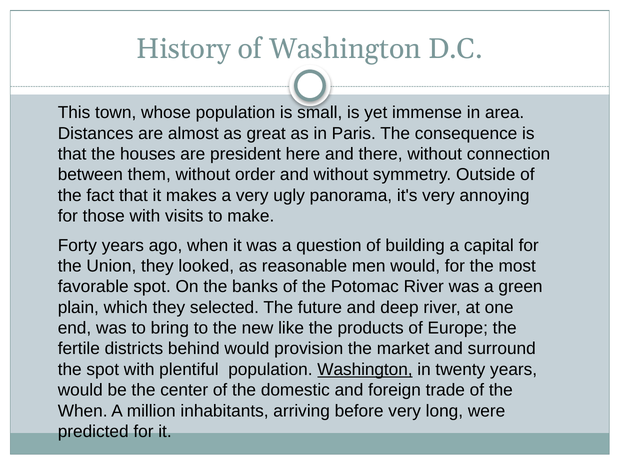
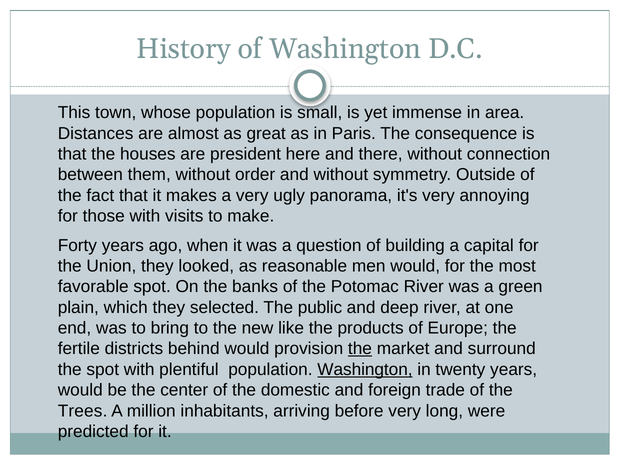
future: future -> public
the at (360, 349) underline: none -> present
When at (83, 411): When -> Trees
